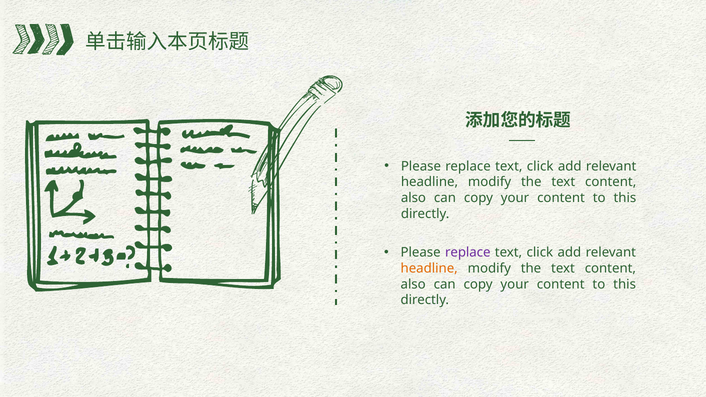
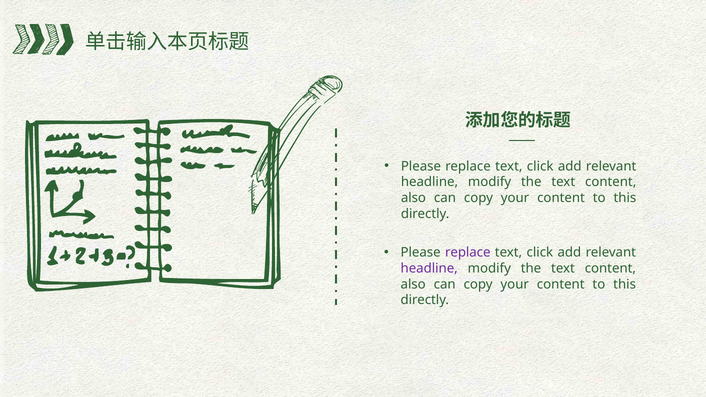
headline at (429, 268) colour: orange -> purple
